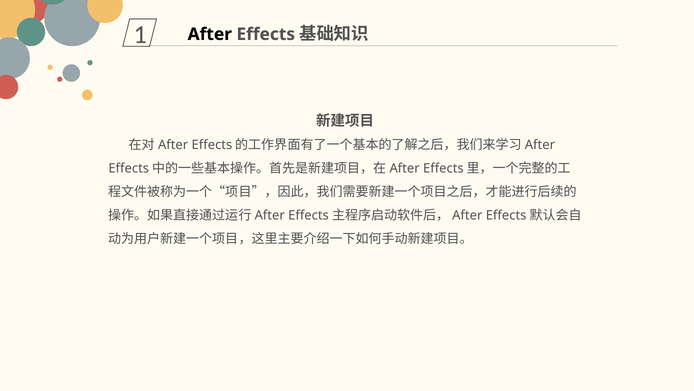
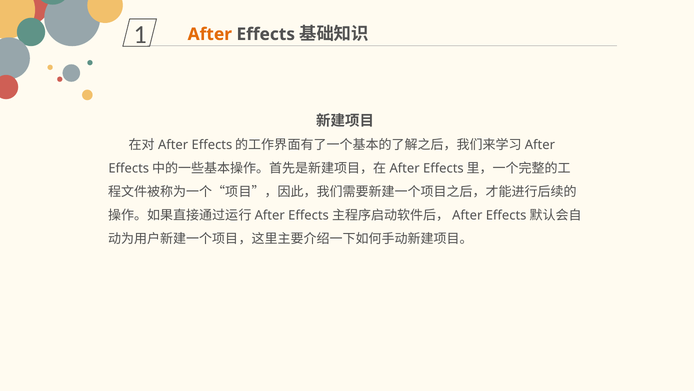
After colour: black -> orange
